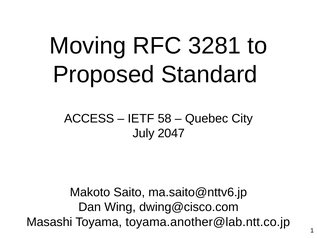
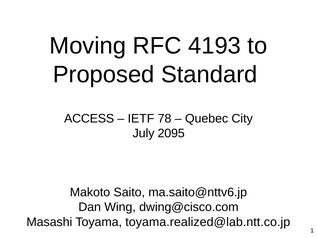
3281: 3281 -> 4193
58: 58 -> 78
2047: 2047 -> 2095
toyama.another@lab.ntt.co.jp: toyama.another@lab.ntt.co.jp -> toyama.realized@lab.ntt.co.jp
